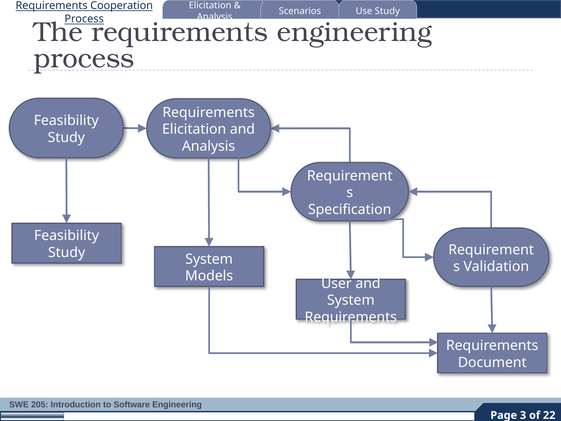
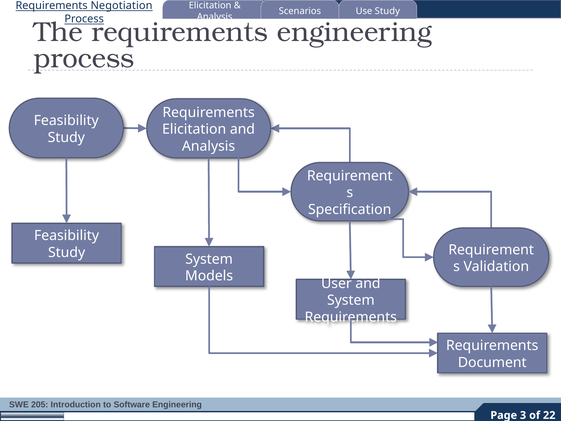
Cooperation: Cooperation -> Negotiation
